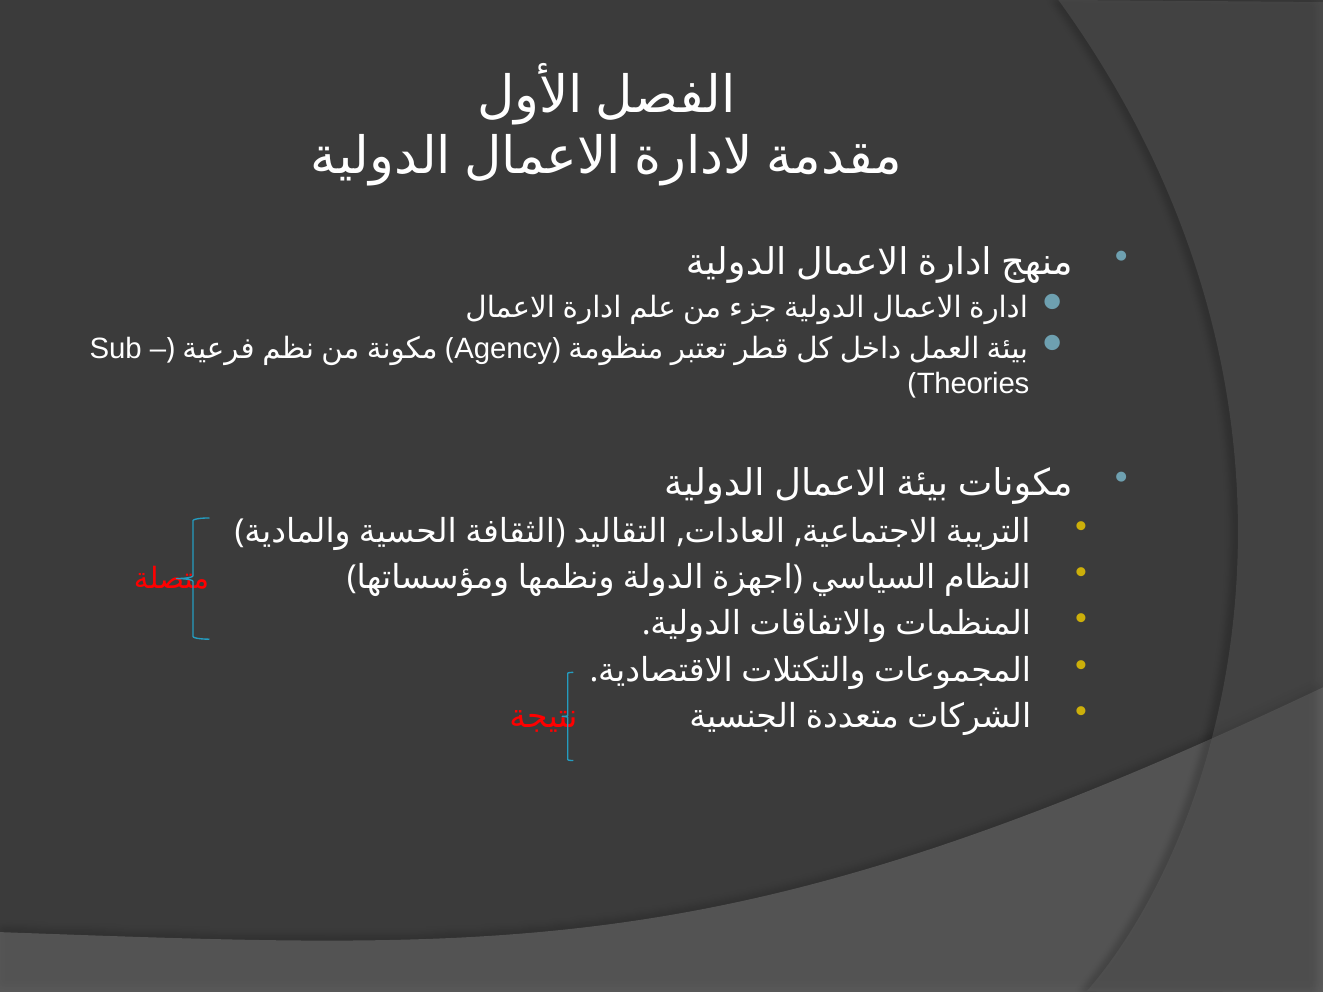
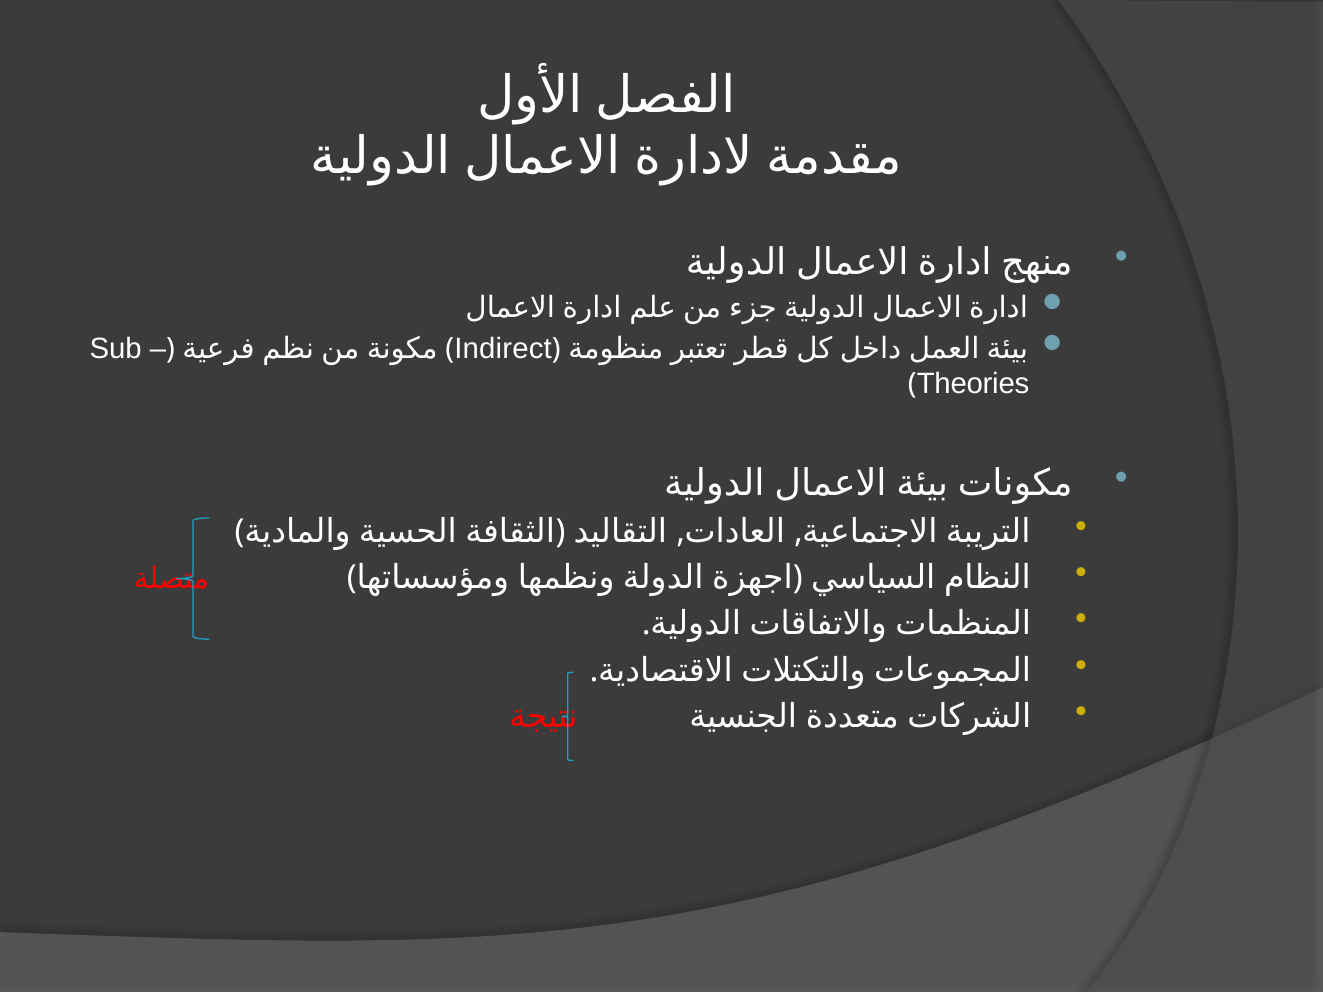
Agency: Agency -> Indirect
